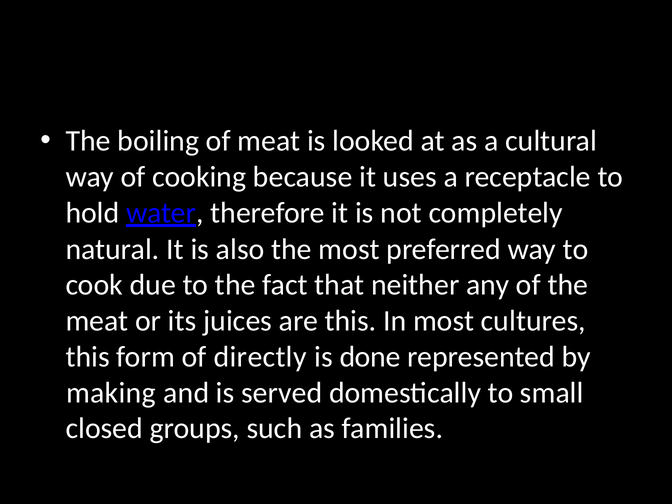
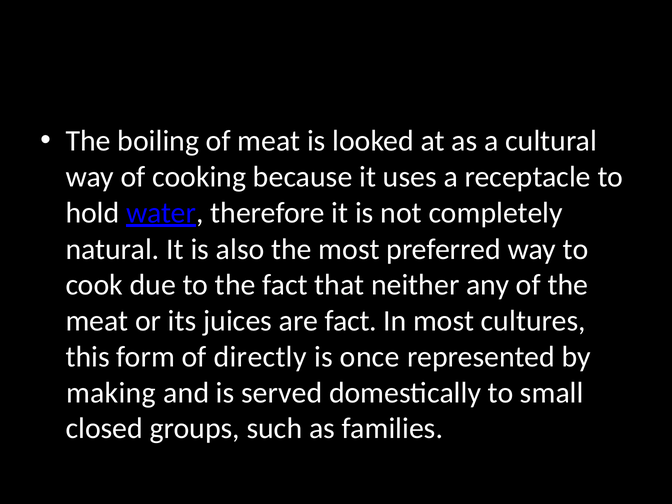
are this: this -> fact
done: done -> once
